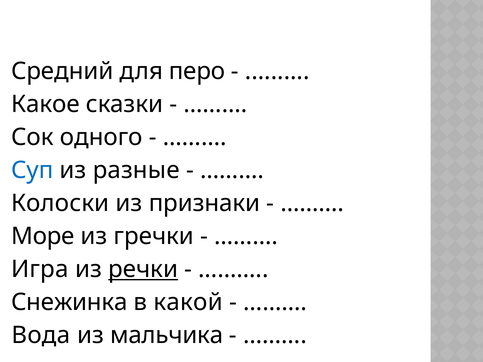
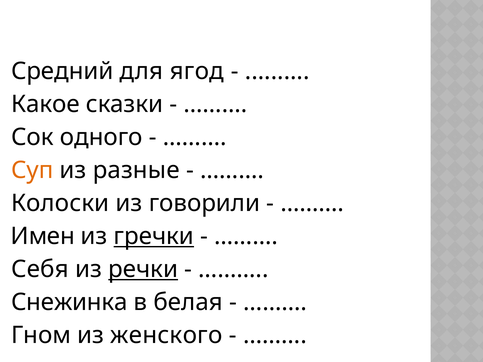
перо: перо -> ягод
Суп colour: blue -> orange
признаки: признаки -> говорили
Море: Море -> Имен
гречки underline: none -> present
Игра: Игра -> Себя
какой: какой -> белая
Вода: Вода -> Гном
мальчика: мальчика -> женского
